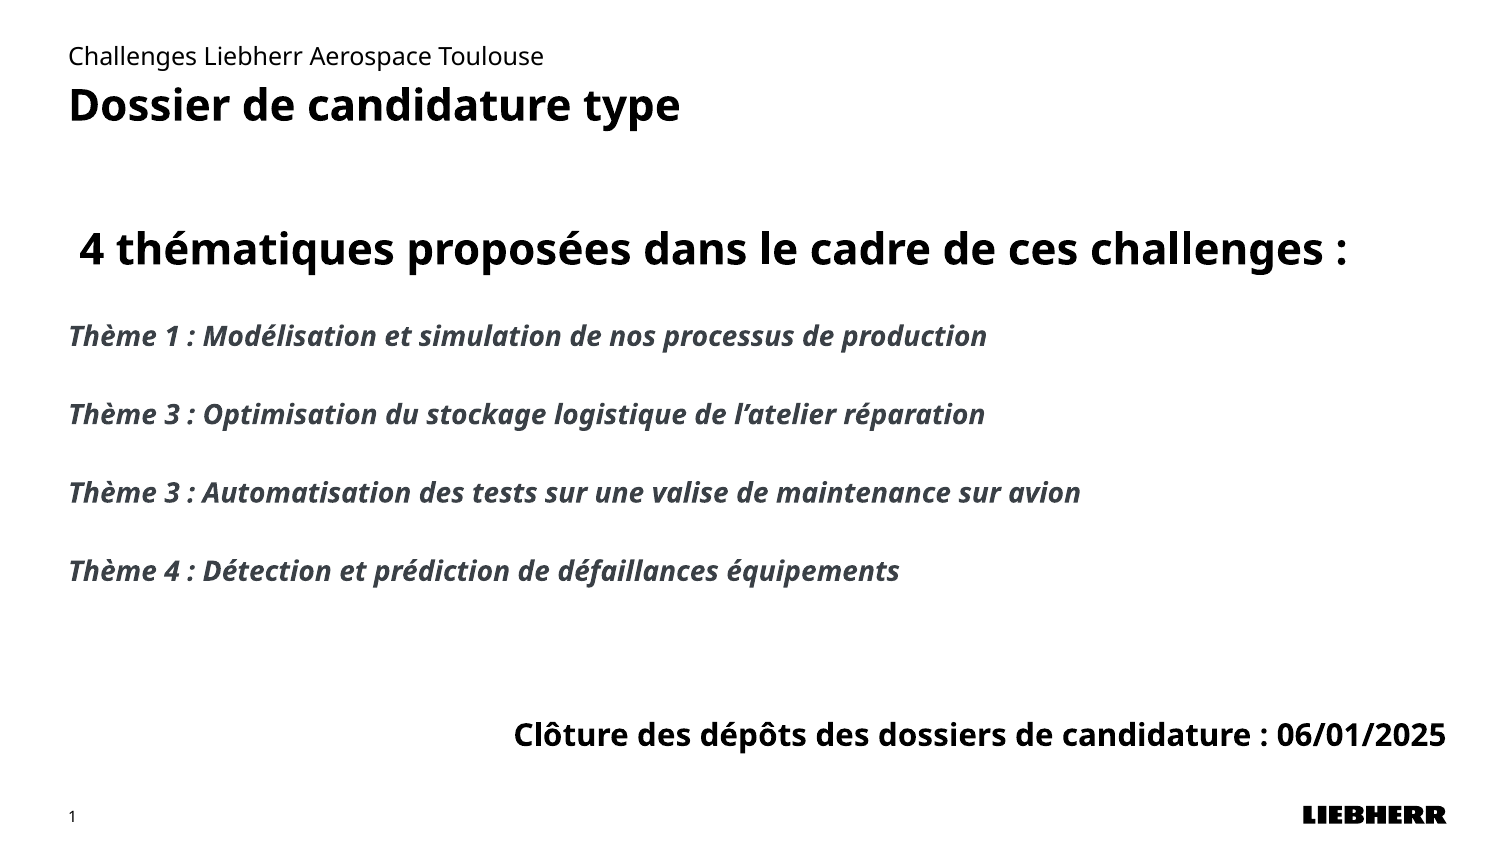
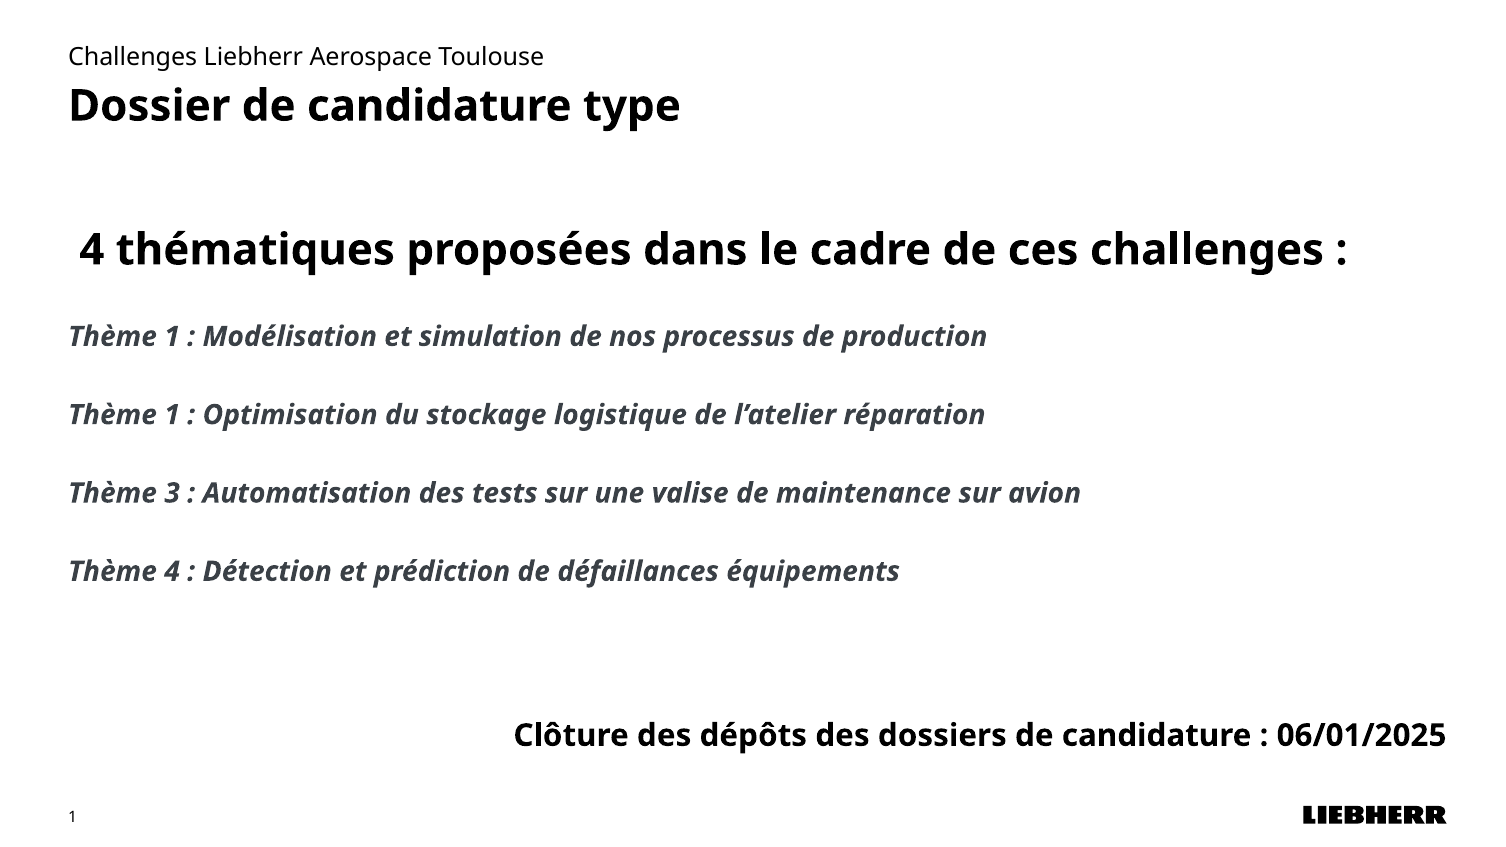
3 at (172, 415): 3 -> 1
